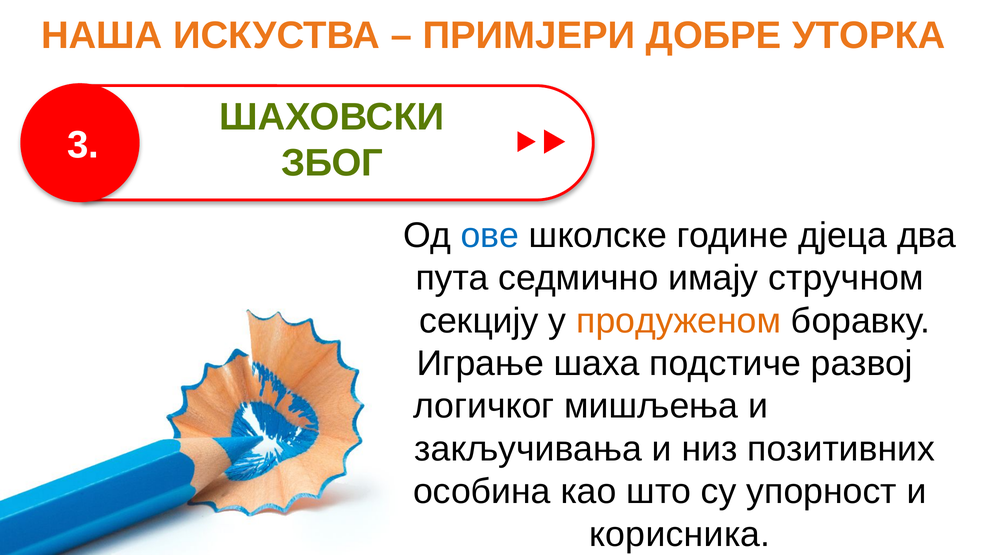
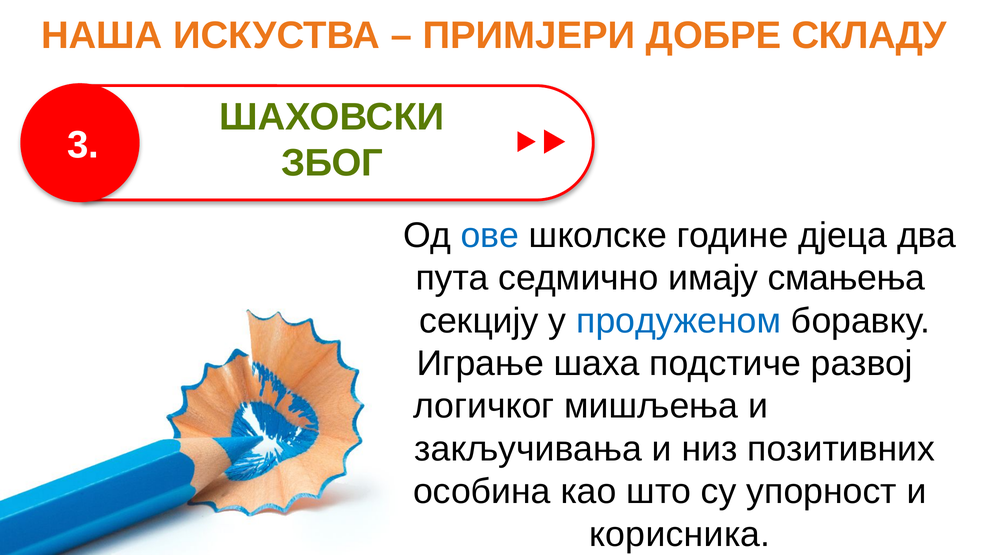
УТОРКА: УТОРКА -> СКЛАДУ
стручном: стручном -> смањења
продуженом colour: orange -> blue
